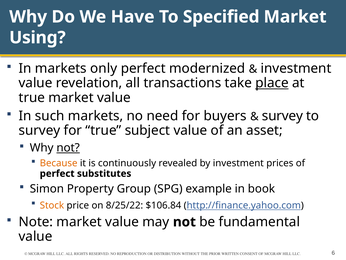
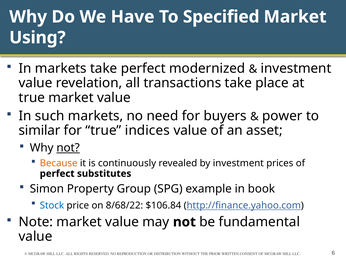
markets only: only -> take
place underline: present -> none
survey at (282, 116): survey -> power
survey at (39, 130): survey -> similar
subject: subject -> indices
Stock colour: orange -> blue
8/25/22: 8/25/22 -> 8/68/22
